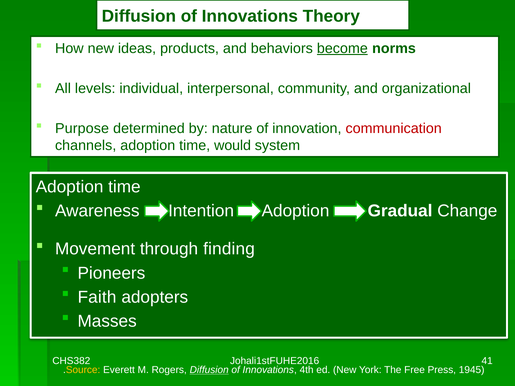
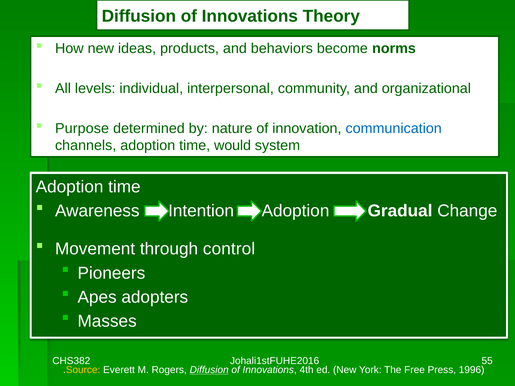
become underline: present -> none
communication colour: red -> blue
finding: finding -> control
Faith: Faith -> Apes
41: 41 -> 55
1945: 1945 -> 1996
